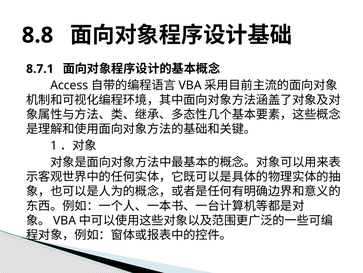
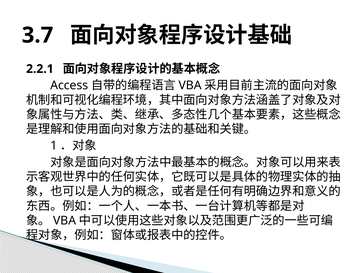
8.8: 8.8 -> 3.7
8.7.1: 8.7.1 -> 2.2.1
